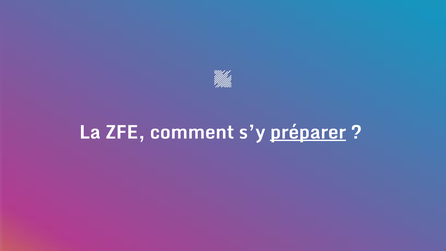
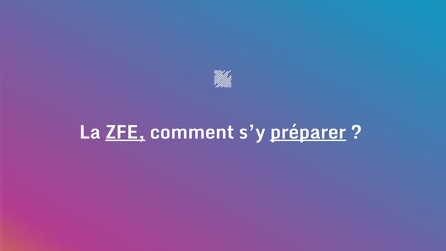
ZFE underline: none -> present
